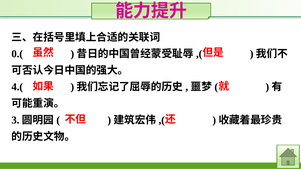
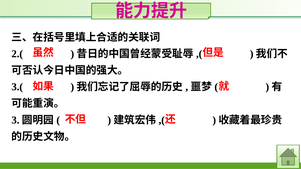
0.(: 0.( -> 2.(
4.(: 4.( -> 3.(
